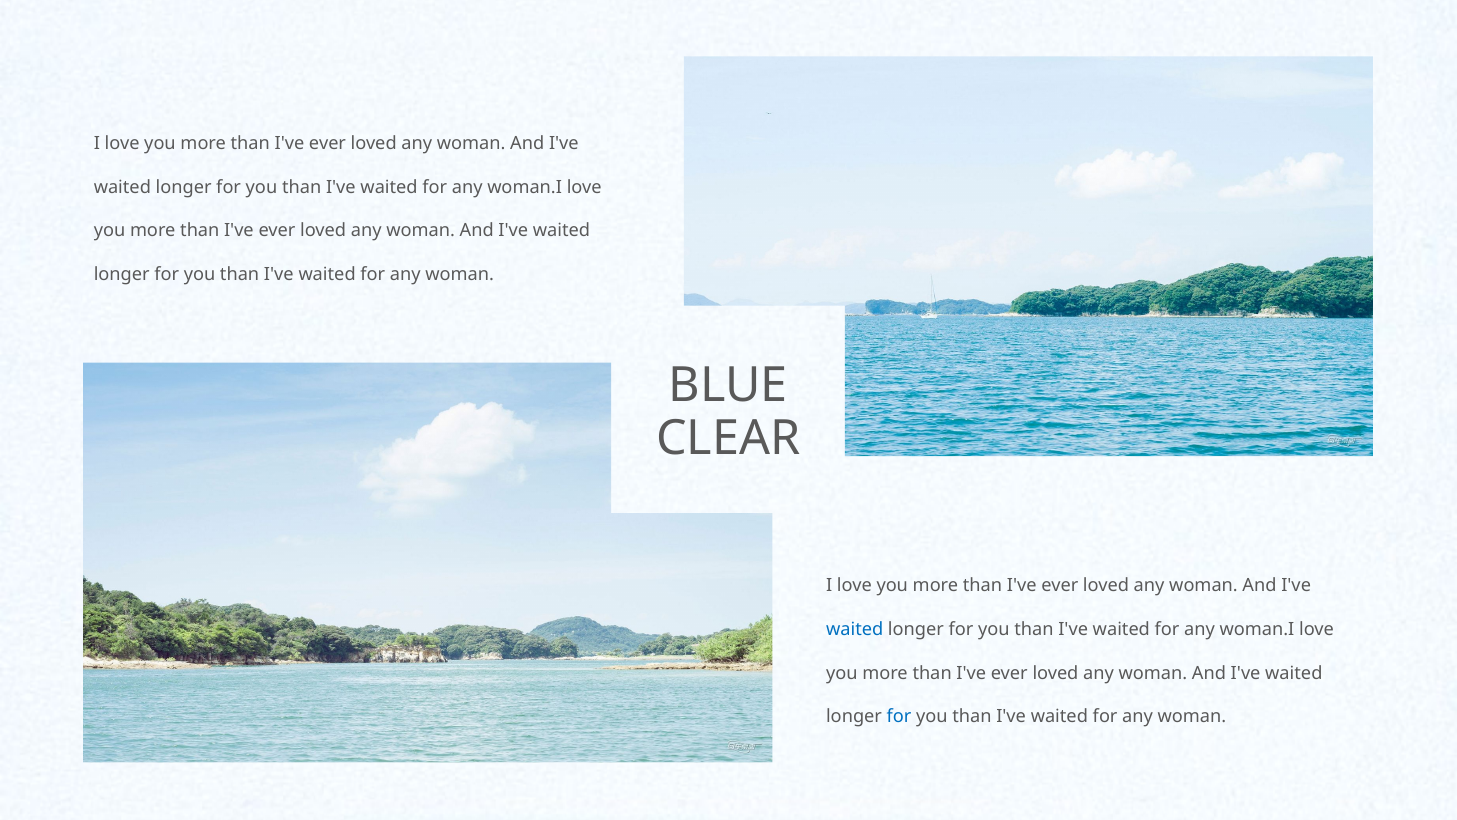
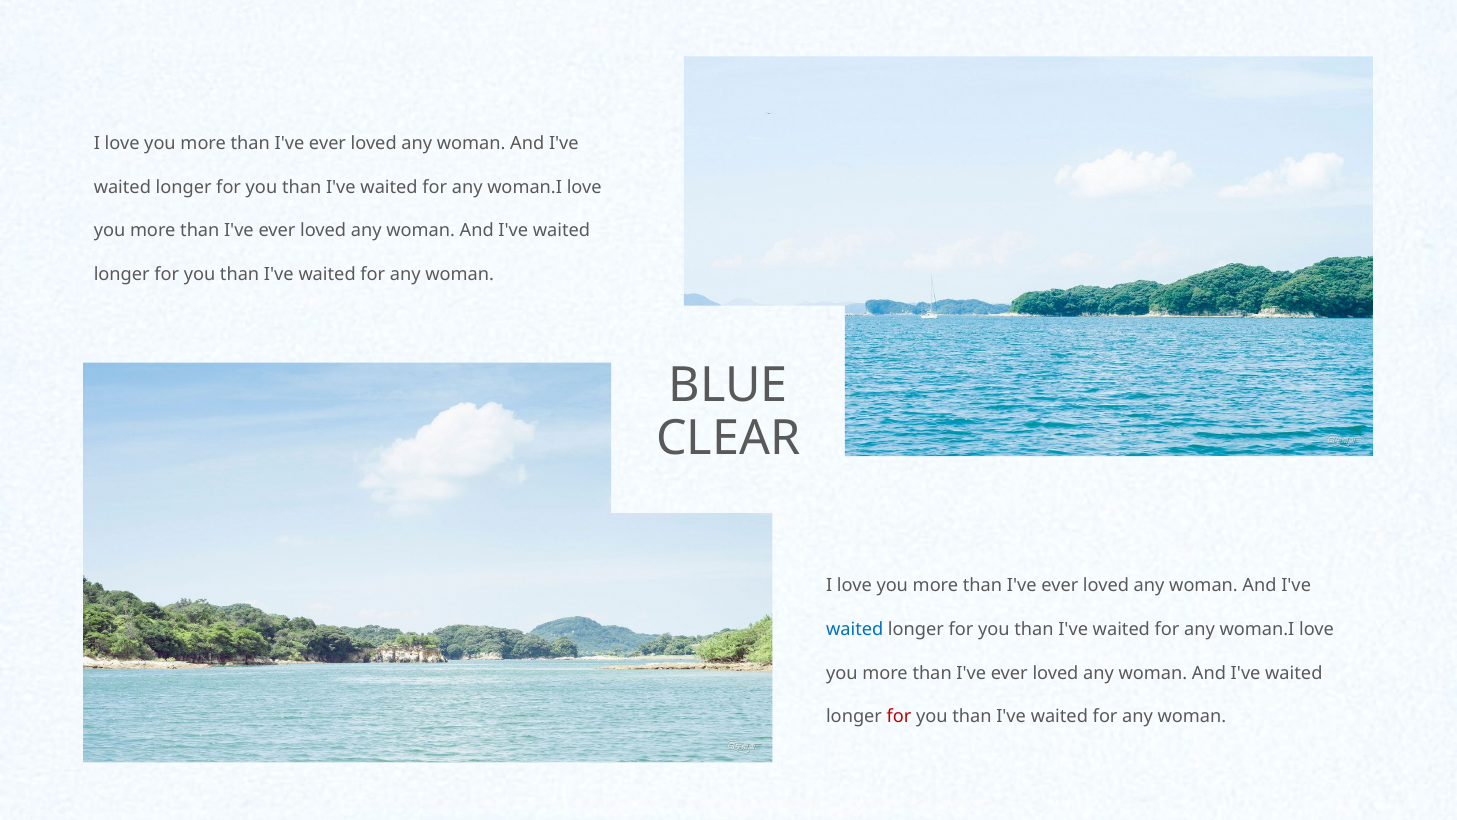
for at (899, 716) colour: blue -> red
